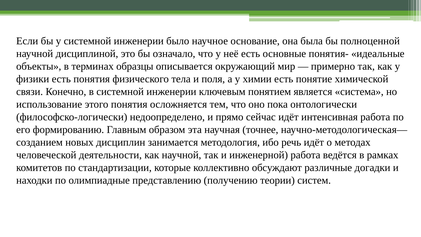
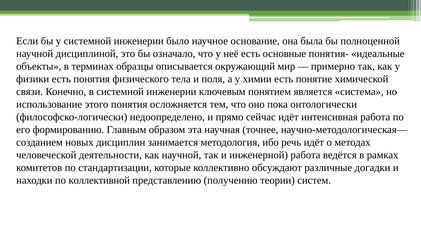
олимпиадные: олимпиадные -> коллективной
